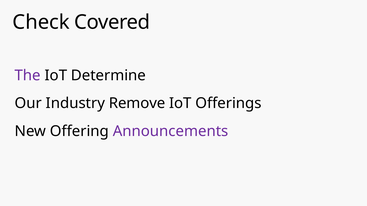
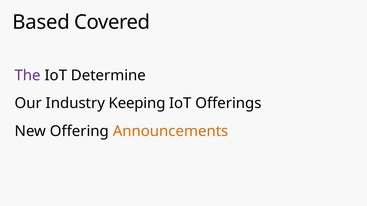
Check: Check -> Based
Remove: Remove -> Keeping
Announcements colour: purple -> orange
